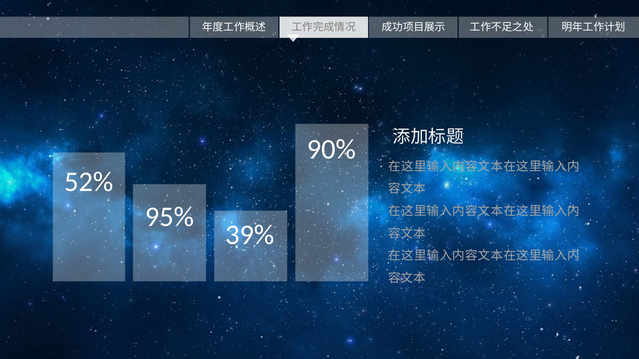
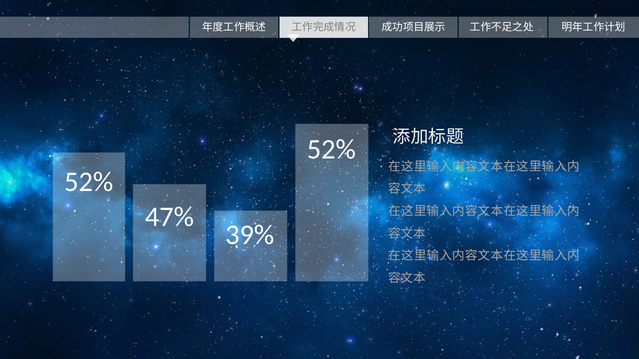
90% at (331, 150): 90% -> 52%
95%: 95% -> 47%
